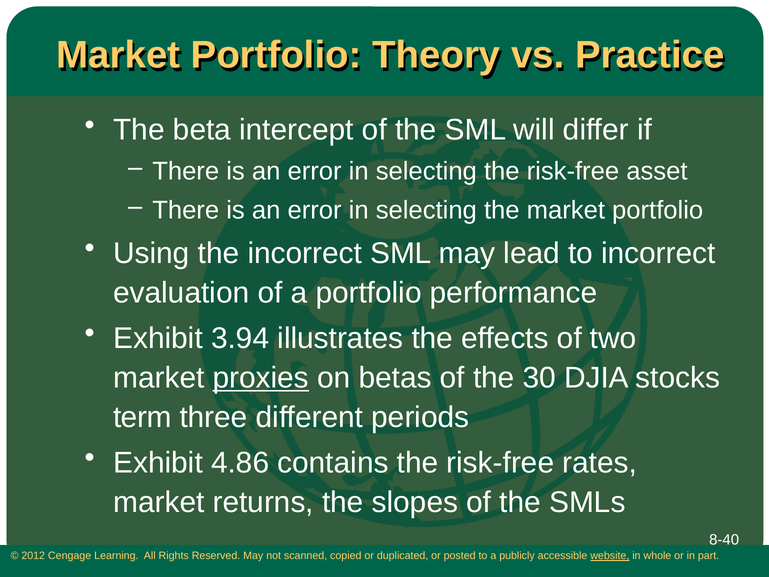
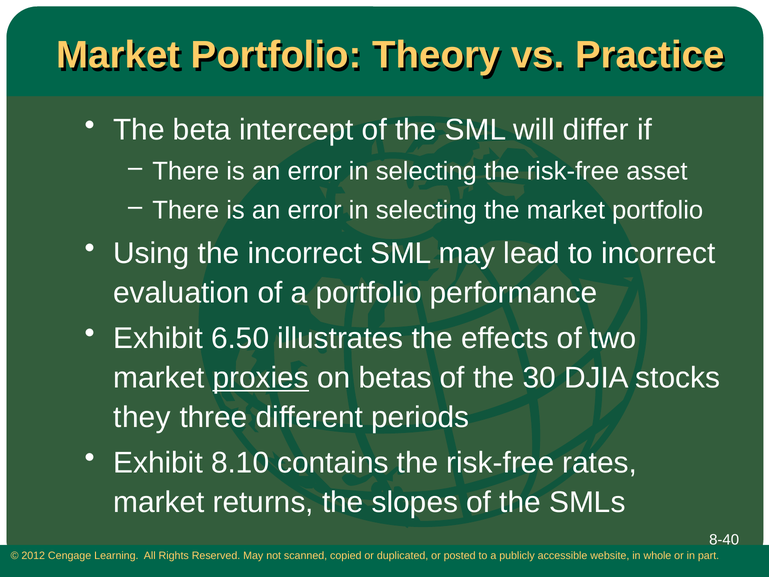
3.94: 3.94 -> 6.50
term: term -> they
4.86: 4.86 -> 8.10
website underline: present -> none
